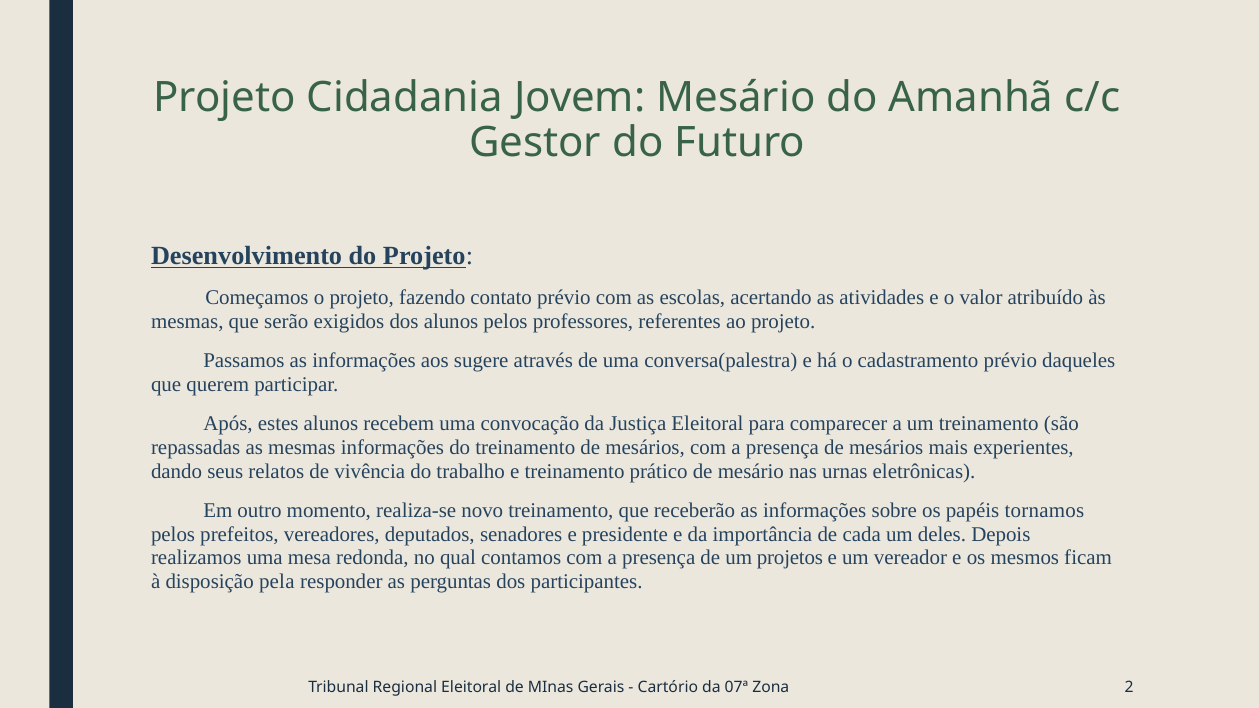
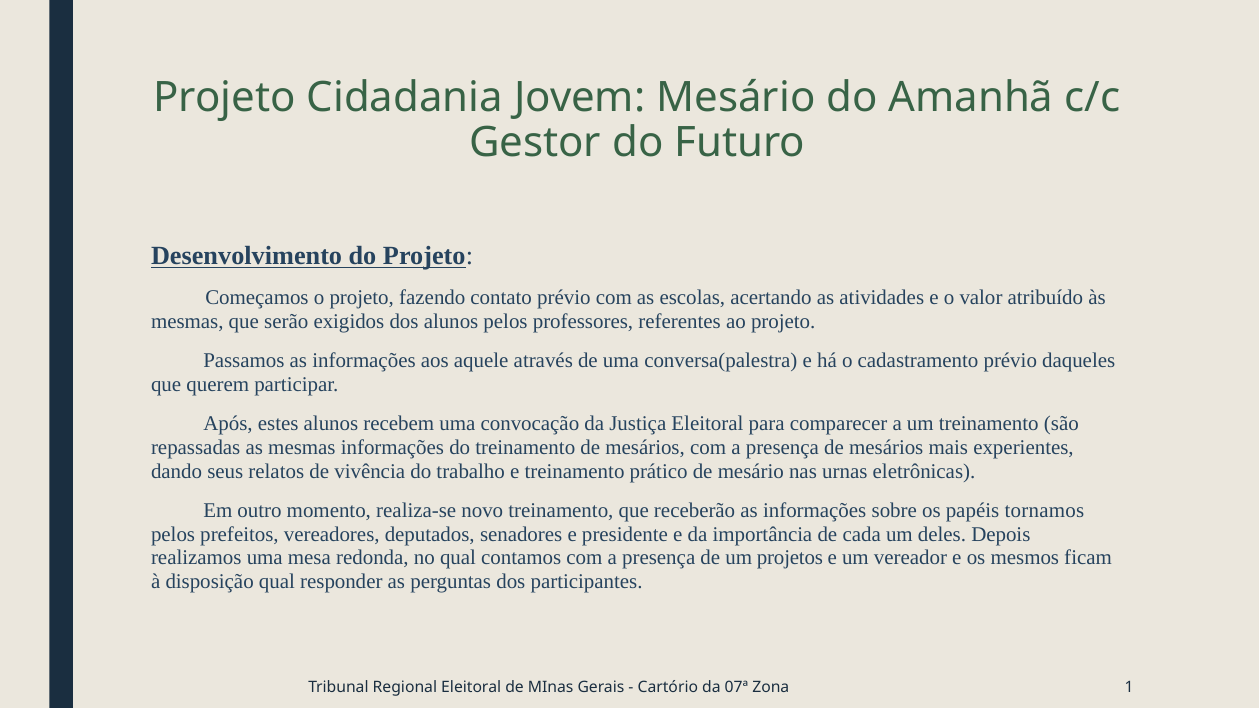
sugere: sugere -> aquele
disposição pela: pela -> qual
2: 2 -> 1
